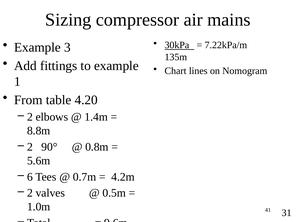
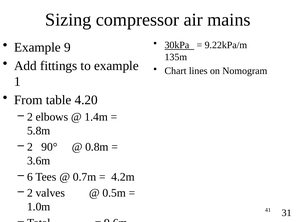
7.22kPa/m: 7.22kPa/m -> 9.22kPa/m
3: 3 -> 9
8.8m: 8.8m -> 5.8m
5.6m: 5.6m -> 3.6m
